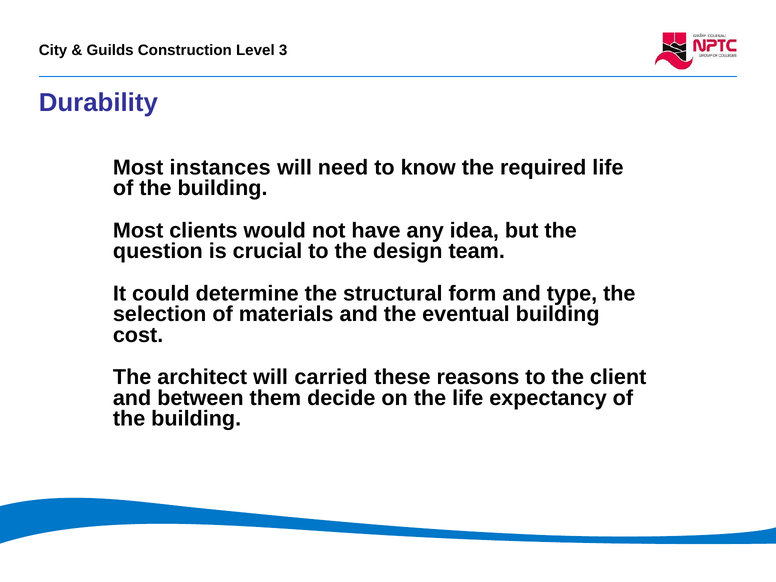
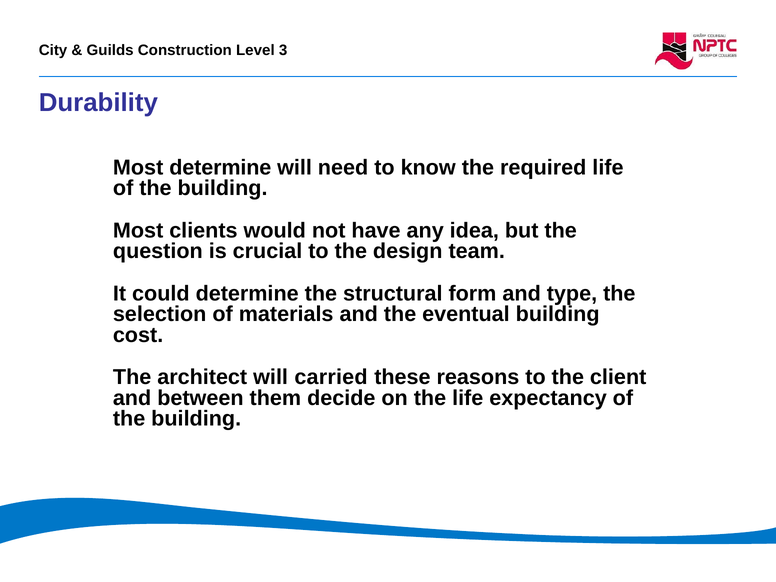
Most instances: instances -> determine
